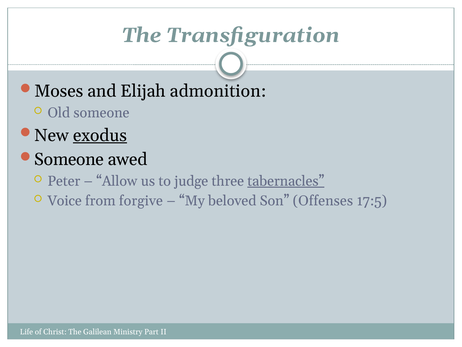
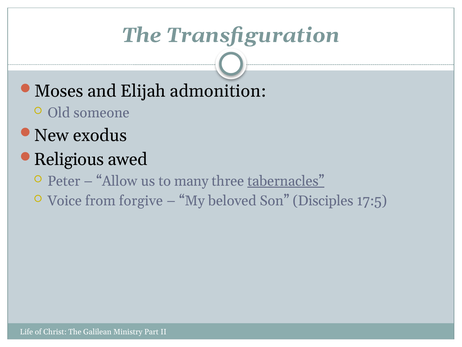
exodus underline: present -> none
Someone at (69, 159): Someone -> Religious
judge: judge -> many
Offenses: Offenses -> Disciples
